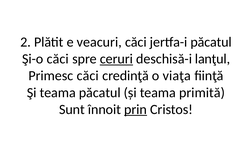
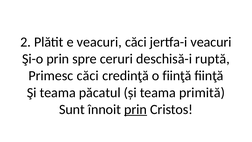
jertfa-i păcatul: păcatul -> veacuri
Şi-o căci: căci -> prin
ceruri underline: present -> none
lanţul: lanţul -> ruptă
o viaţa: viaţa -> fiinţă
